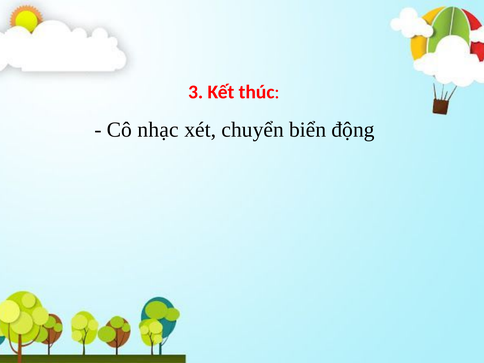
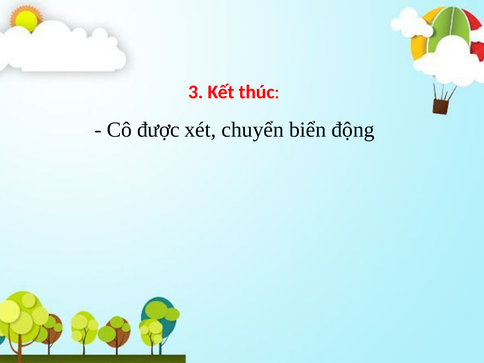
nhạc: nhạc -> được
